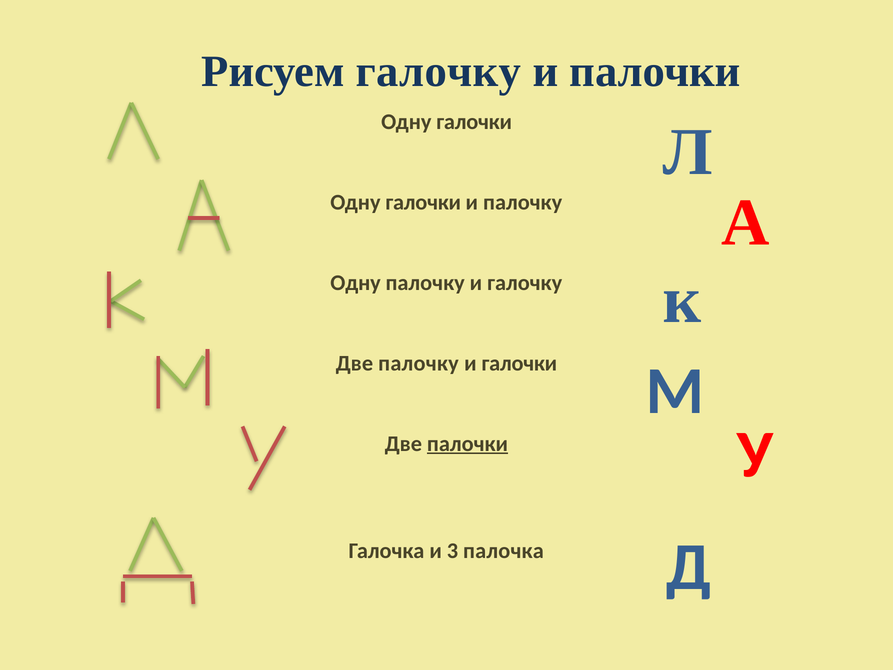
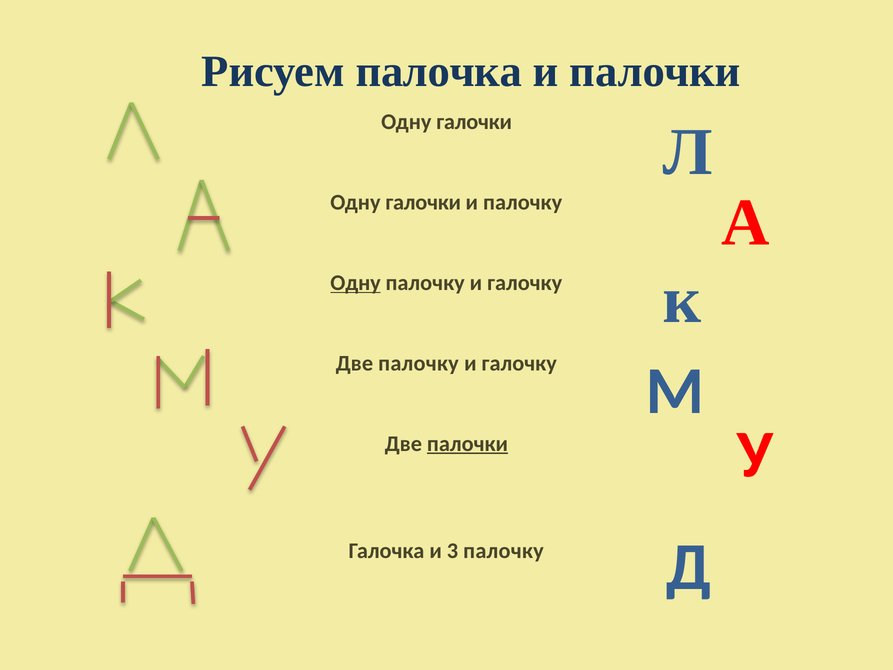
Рисуем галочку: галочку -> палочка
Одну at (356, 283) underline: none -> present
галочки at (519, 363): галочки -> галочку
3 палочка: палочка -> палочку
